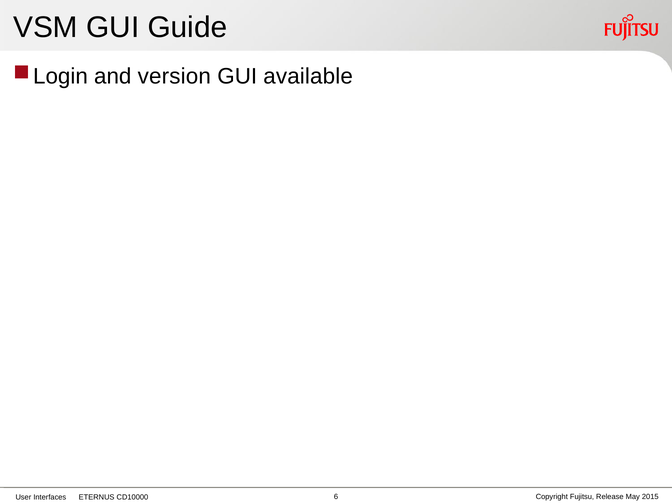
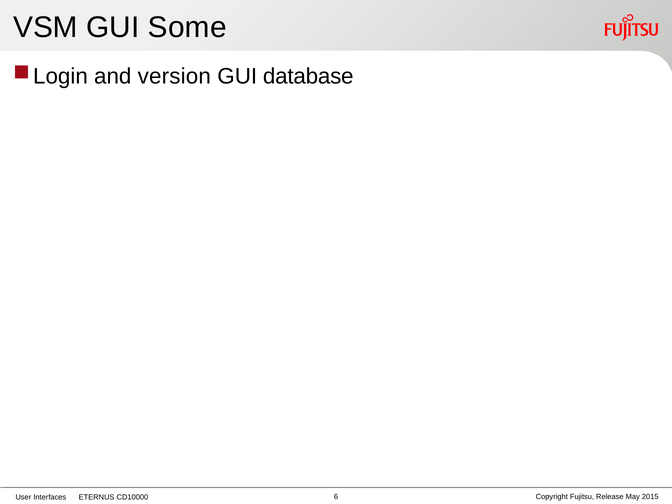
Guide: Guide -> Some
available: available -> database
